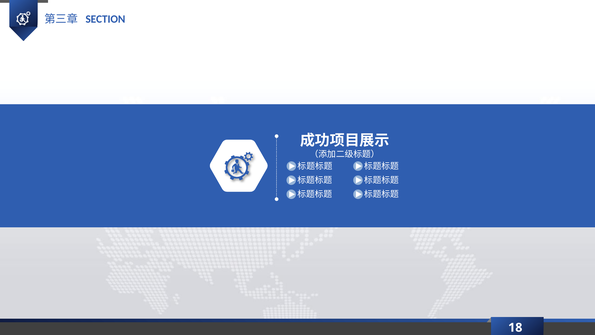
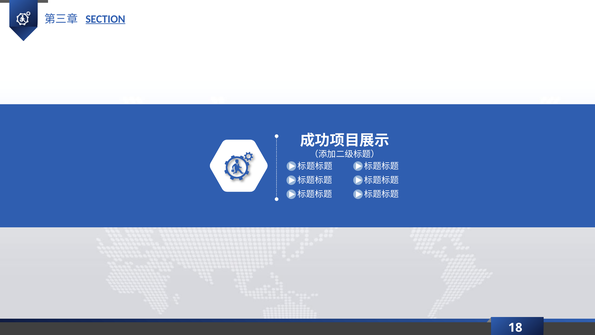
SECTION underline: none -> present
